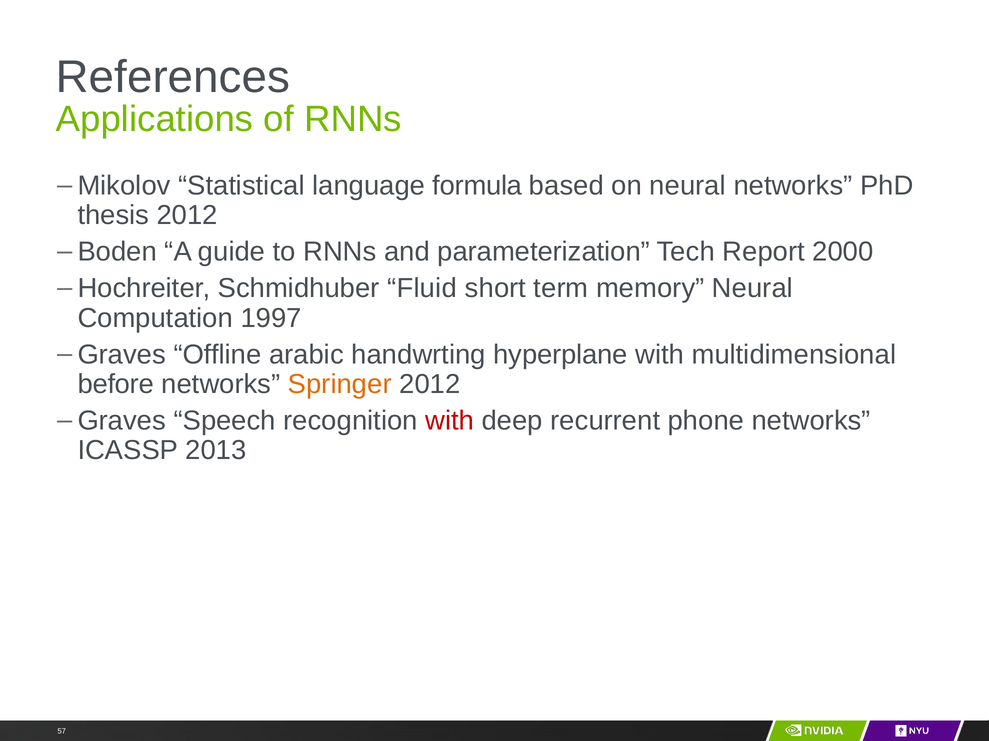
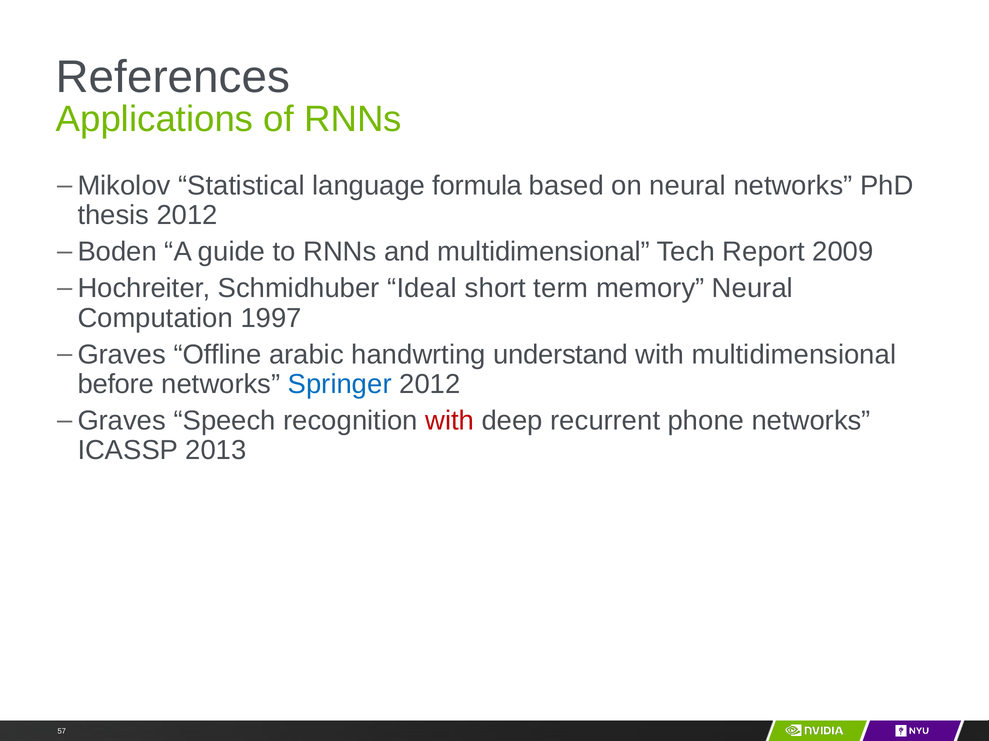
and parameterization: parameterization -> multidimensional
2000: 2000 -> 2009
Fluid: Fluid -> Ideal
hyperplane: hyperplane -> understand
Springer colour: orange -> blue
